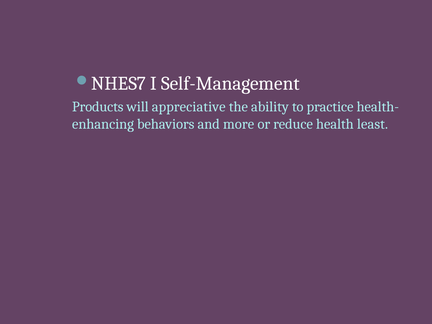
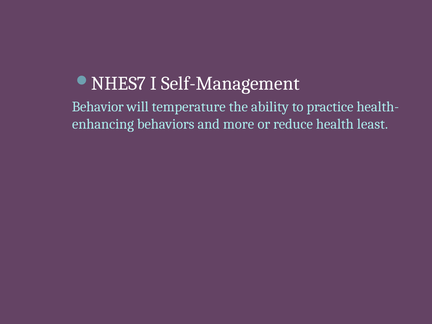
Products: Products -> Behavior
appreciative: appreciative -> temperature
